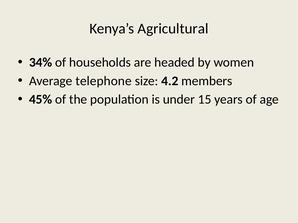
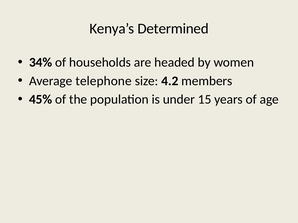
Agricultural: Agricultural -> Determined
